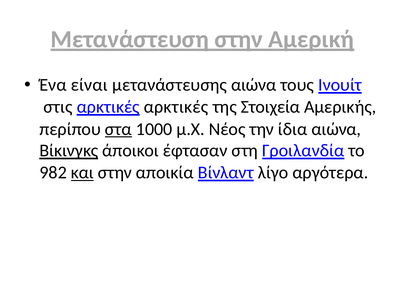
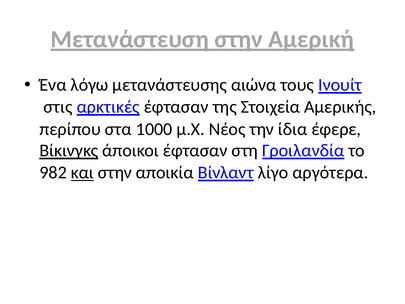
είναι: είναι -> λόγω
αρκτικές at (176, 107): αρκτικές -> έφτασαν
στα underline: present -> none
ίδια αιώνα: αιώνα -> έφερε
